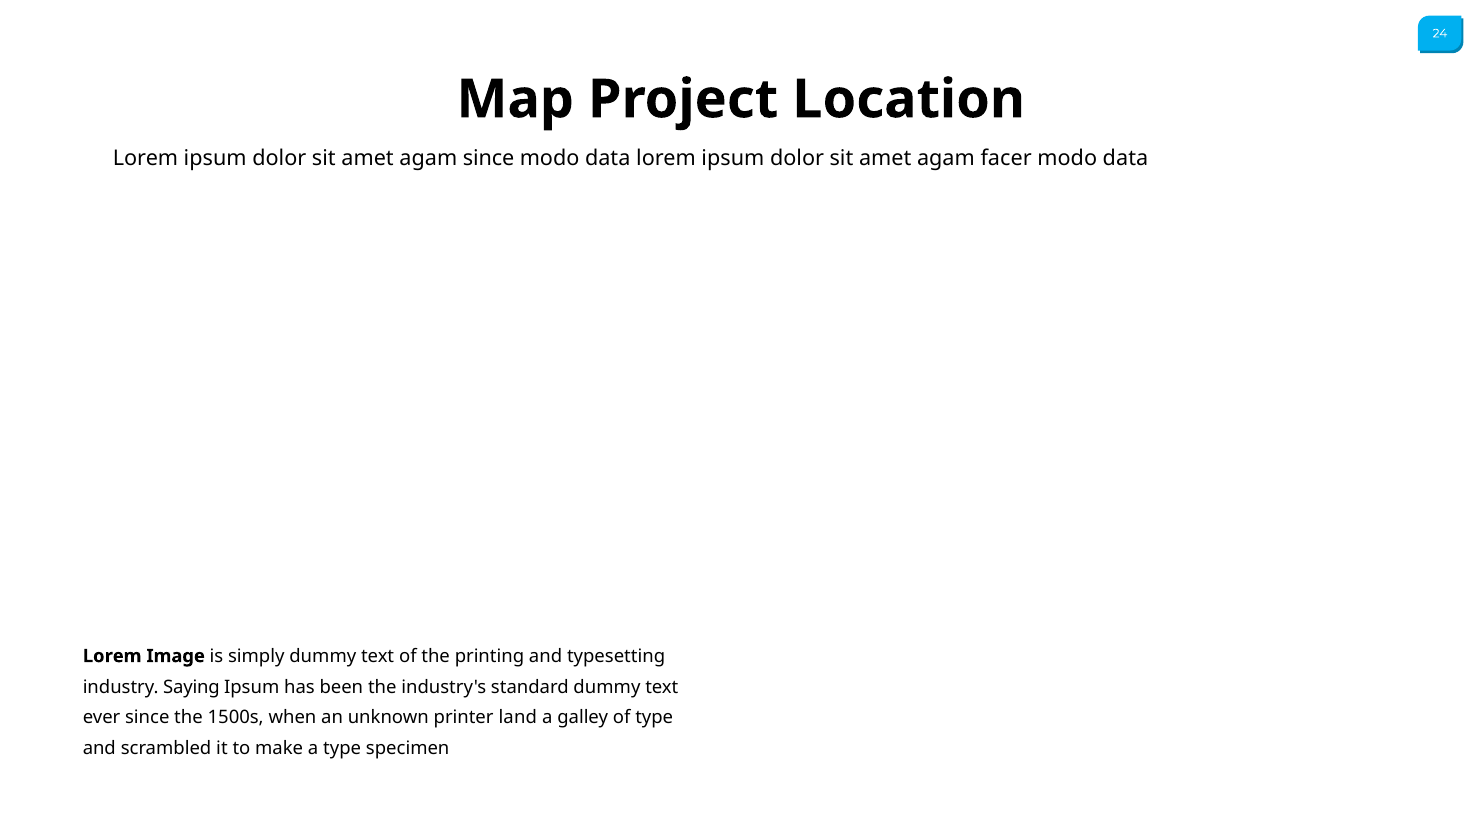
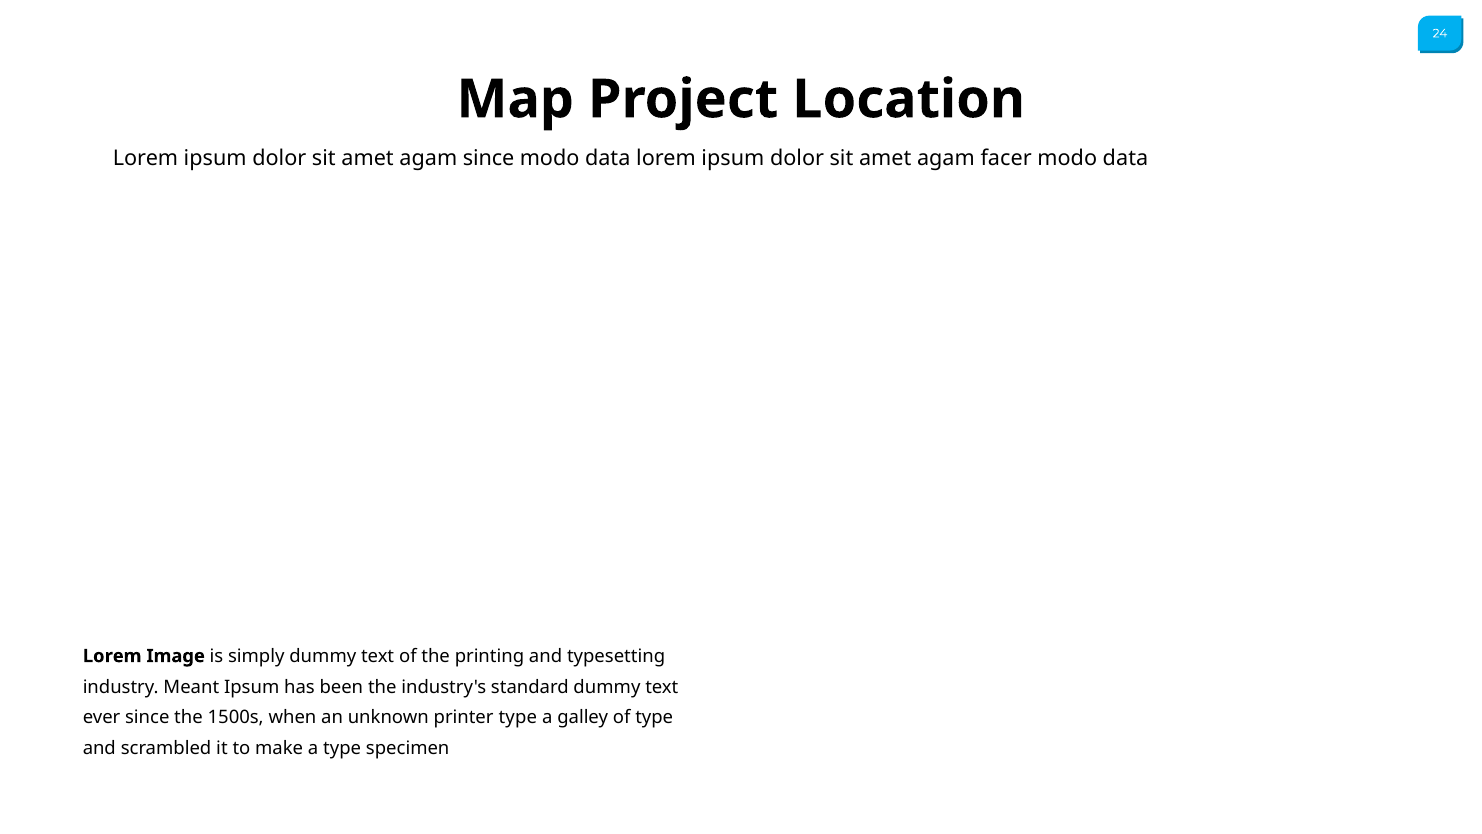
Saying: Saying -> Meant
printer land: land -> type
